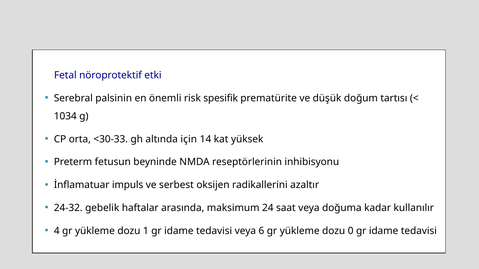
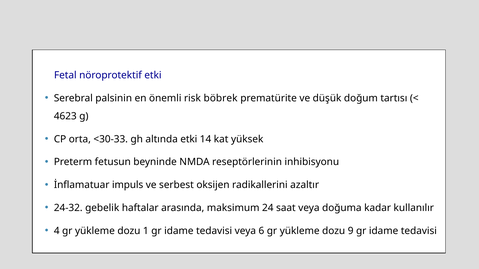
spesifik: spesifik -> böbrek
1034: 1034 -> 4623
altında için: için -> etki
0: 0 -> 9
